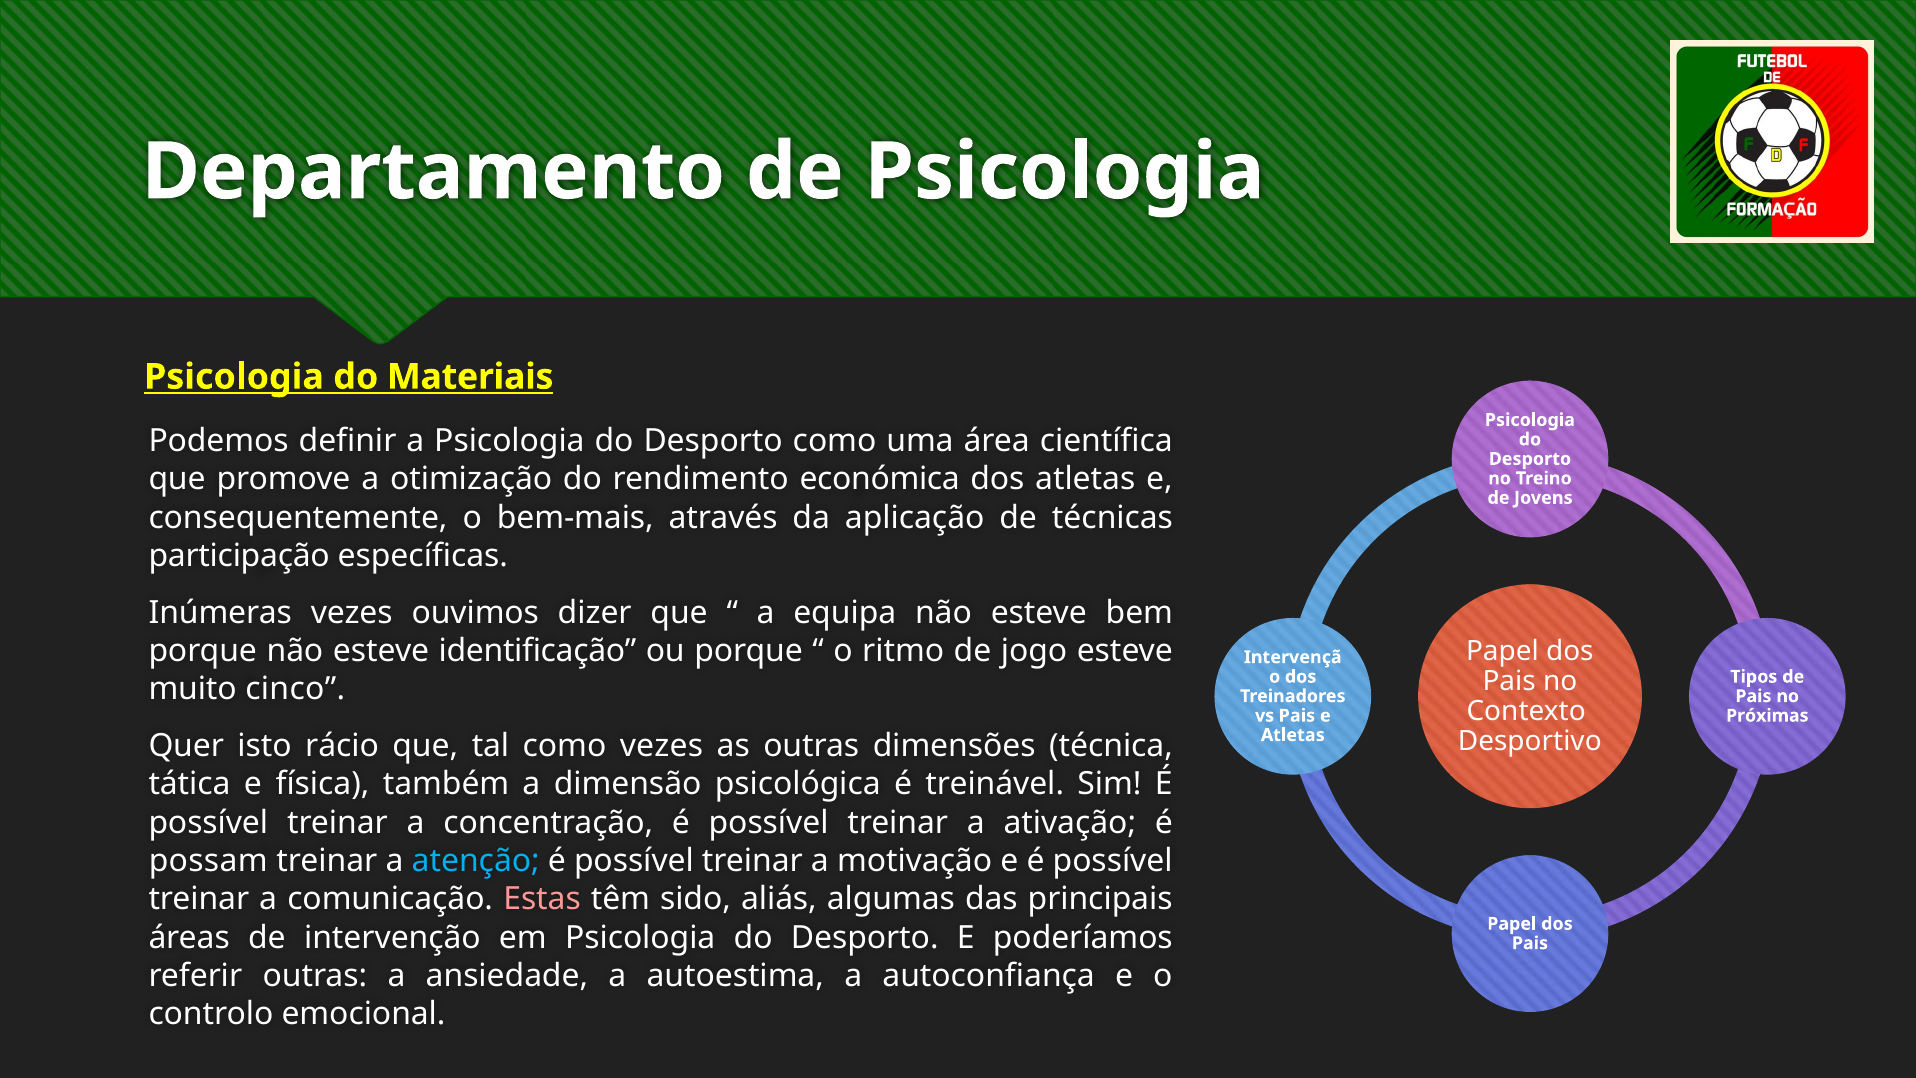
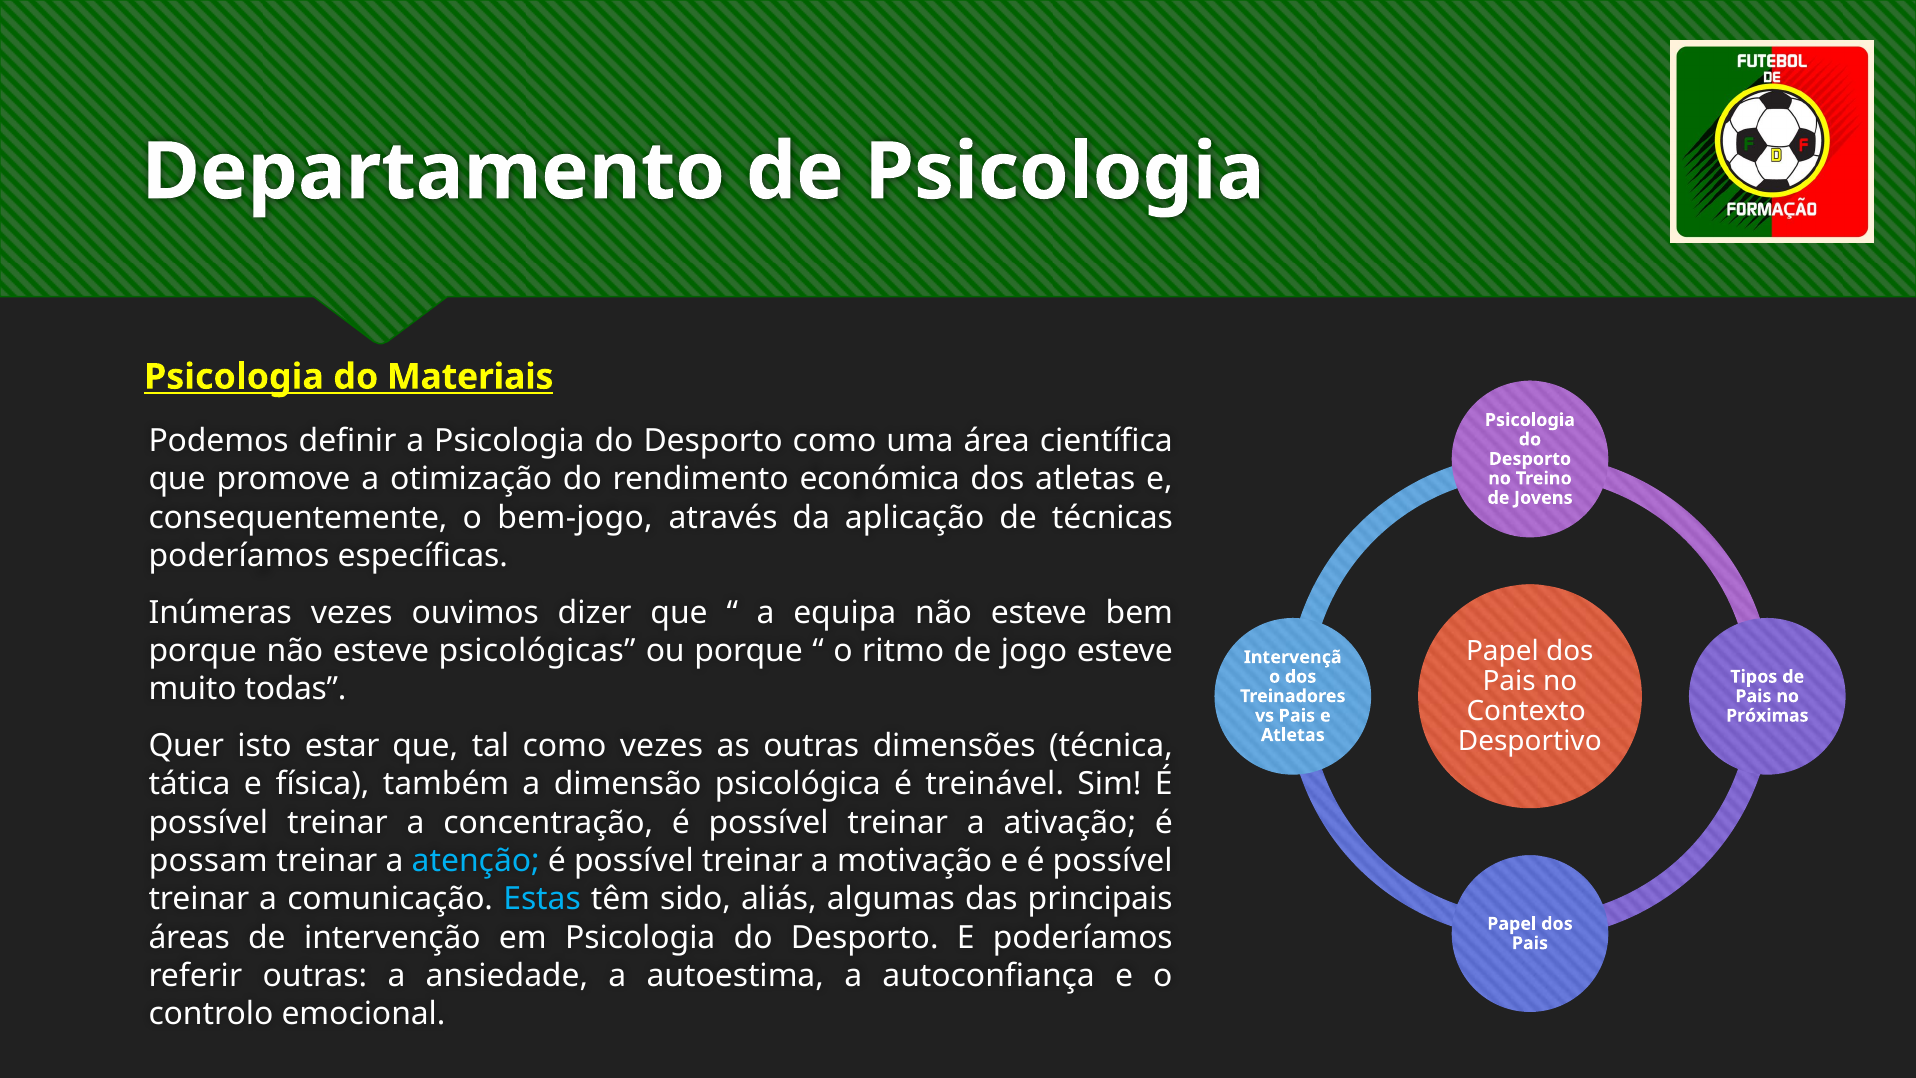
bem-mais: bem-mais -> bem-jogo
participação at (239, 556): participação -> poderíamos
identificação: identificação -> psicológicas
cinco: cinco -> todas
rácio: rácio -> estar
Estas colour: pink -> light blue
